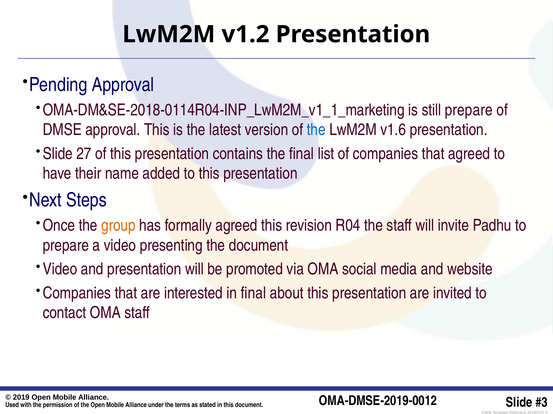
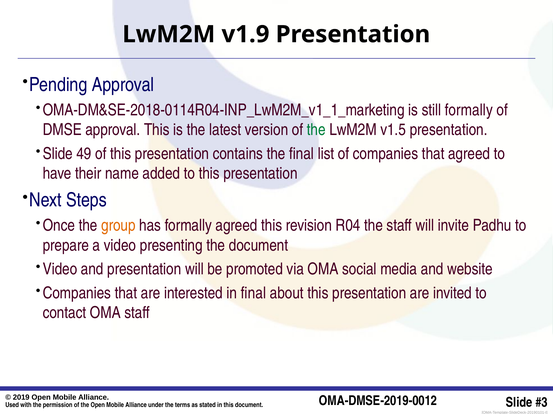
v1.2: v1.2 -> v1.9
still prepare: prepare -> formally
the at (316, 130) colour: blue -> green
v1.6: v1.6 -> v1.5
27: 27 -> 49
